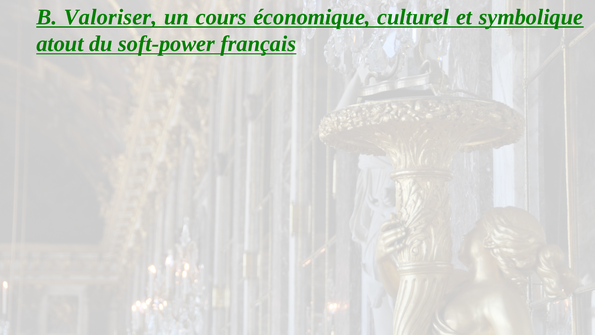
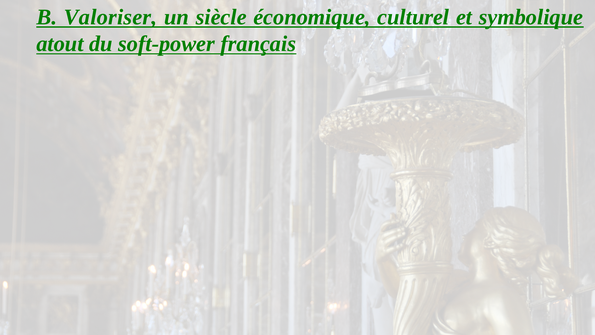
cours: cours -> siècle
